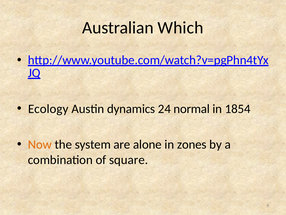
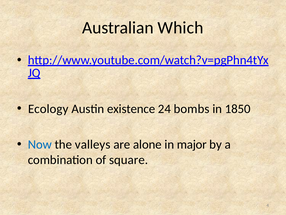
dynamics: dynamics -> existence
normal: normal -> bombs
1854: 1854 -> 1850
Now colour: orange -> blue
system: system -> valleys
zones: zones -> major
